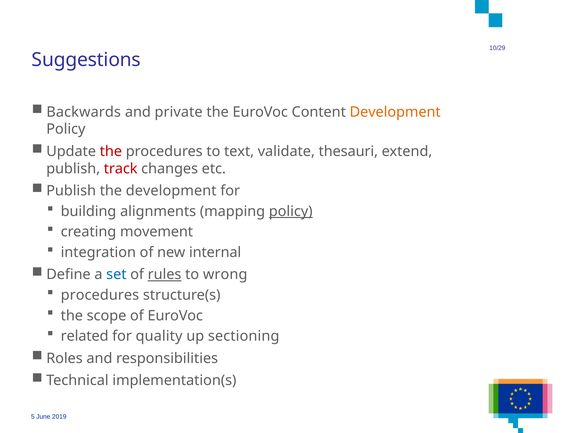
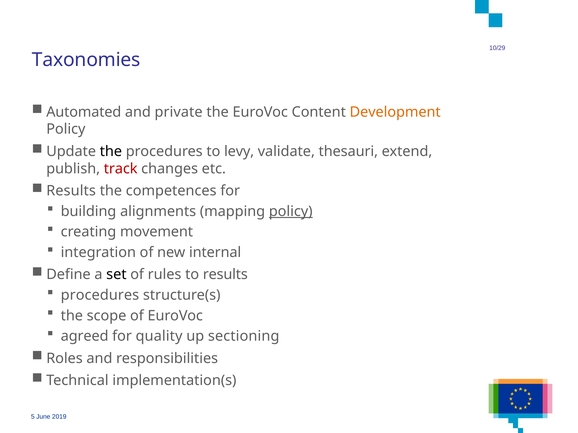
Suggestions: Suggestions -> Taxonomies
Backwards: Backwards -> Automated
the at (111, 152) colour: red -> black
text: text -> levy
Publish at (71, 191): Publish -> Results
the development: development -> competences
set colour: blue -> black
rules underline: present -> none
to wrong: wrong -> results
related: related -> agreed
